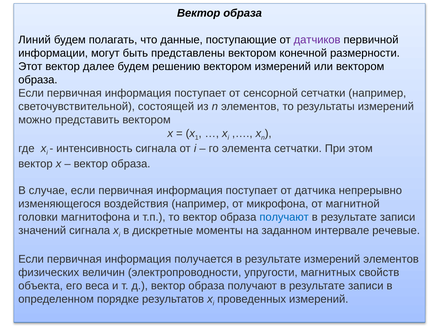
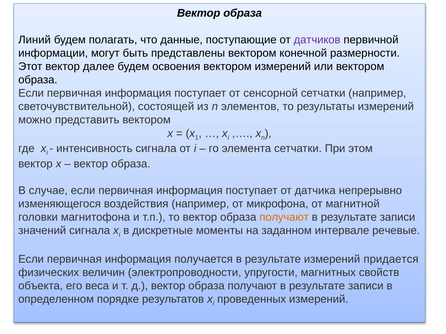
решению: решению -> освоения
получают at (284, 217) colour: blue -> orange
измерений элементов: элементов -> придается
